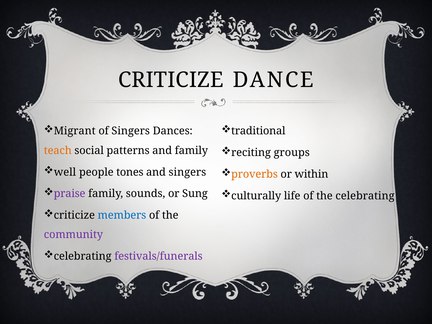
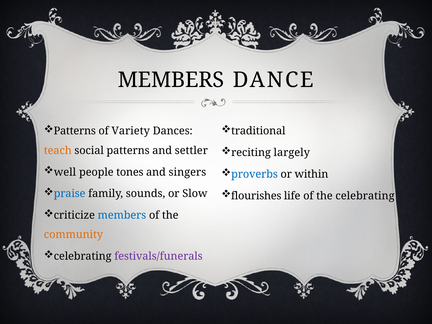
CRITICIZE at (171, 80): CRITICIZE -> MEMBERS
Migrant at (75, 131): Migrant -> Patterns
of Singers: Singers -> Variety
groups: groups -> largely
and family: family -> settler
proverbs colour: orange -> blue
praise colour: purple -> blue
Sung: Sung -> Slow
culturally: culturally -> flourishes
community colour: purple -> orange
